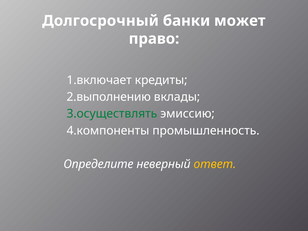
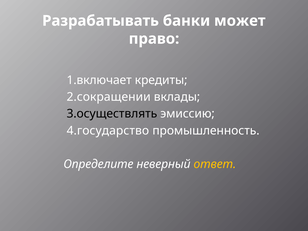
Долгосрочный: Долгосрочный -> Разрабатывать
2.выполнению: 2.выполнению -> 2.сокращении
3.осуществлять colour: green -> black
4.компоненты: 4.компоненты -> 4.государство
